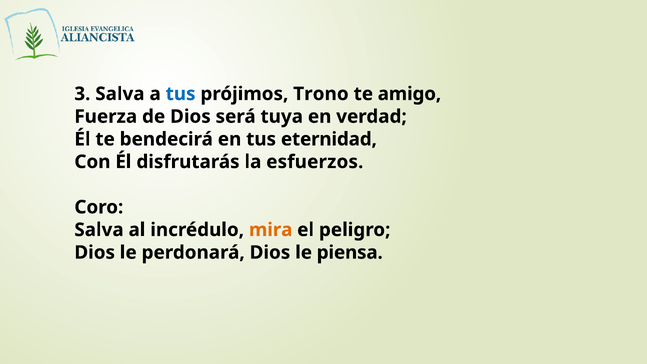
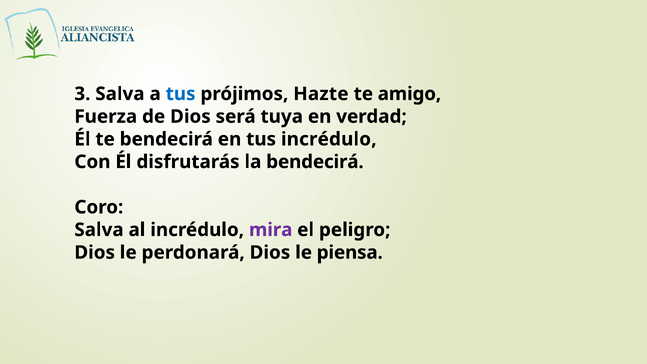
Trono: Trono -> Hazte
tus eternidad: eternidad -> incrédulo
la esfuerzos: esfuerzos -> bendecirá
mira colour: orange -> purple
